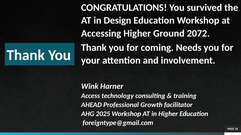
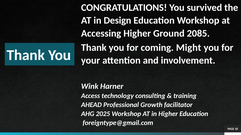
2072: 2072 -> 2085
Needs: Needs -> Might
